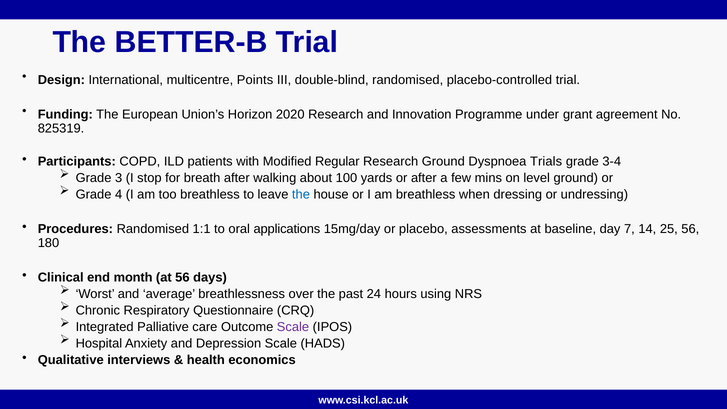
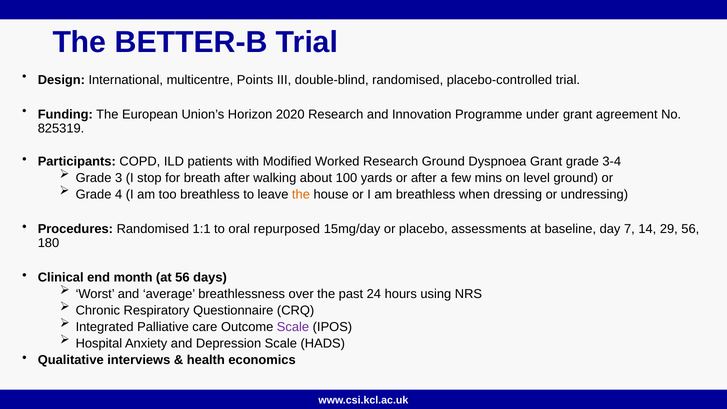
Regular: Regular -> Worked
Dyspnoea Trials: Trials -> Grant
the at (301, 194) colour: blue -> orange
applications: applications -> repurposed
25: 25 -> 29
